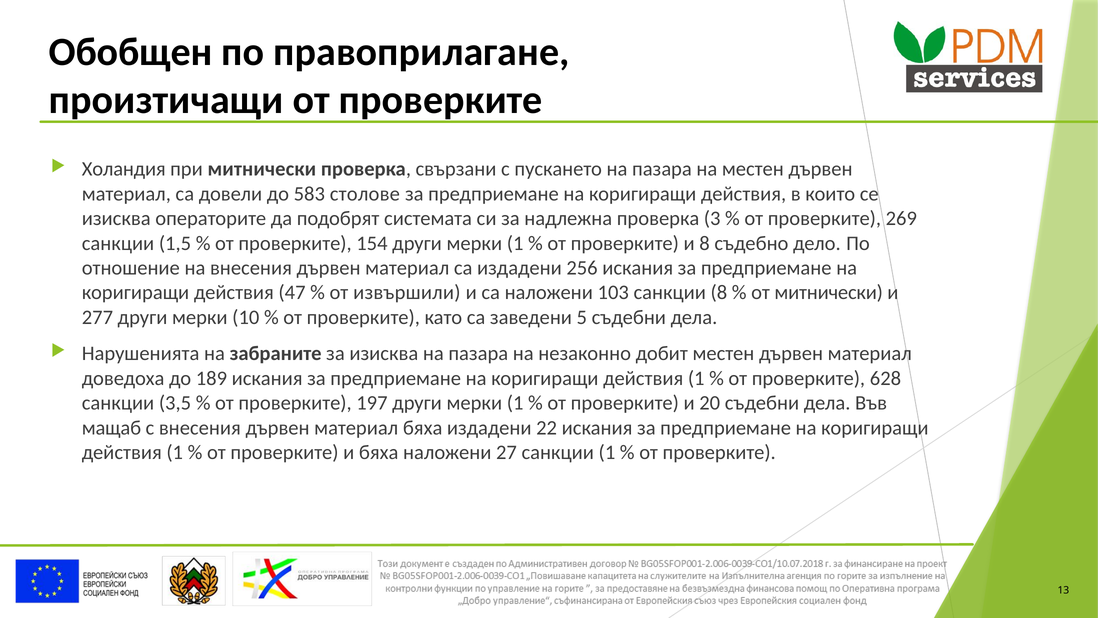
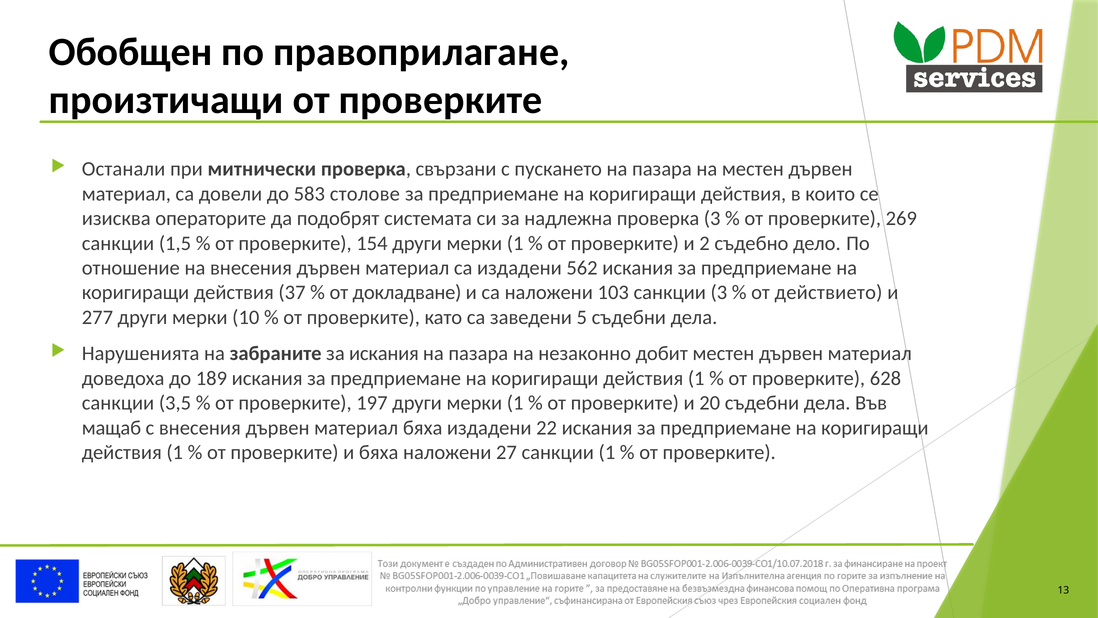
Холандия: Холандия -> Останали
и 8: 8 -> 2
256: 256 -> 562
47: 47 -> 37
извършили: извършили -> докладване
санкции 8: 8 -> 3
от митнически: митнически -> действието
за изисква: изисква -> искания
